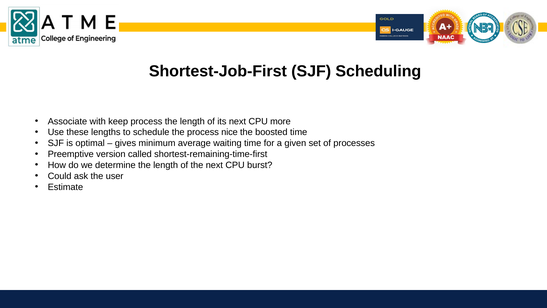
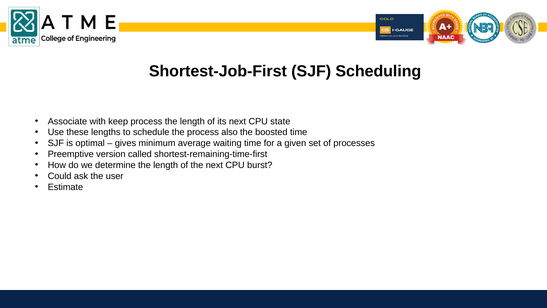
more: more -> state
nice: nice -> also
